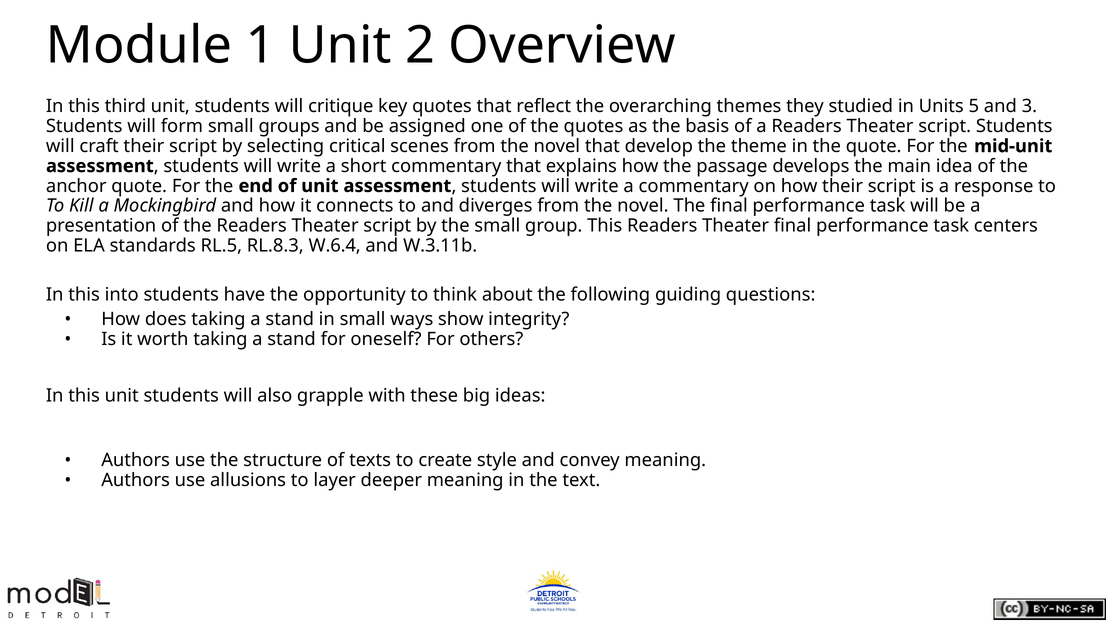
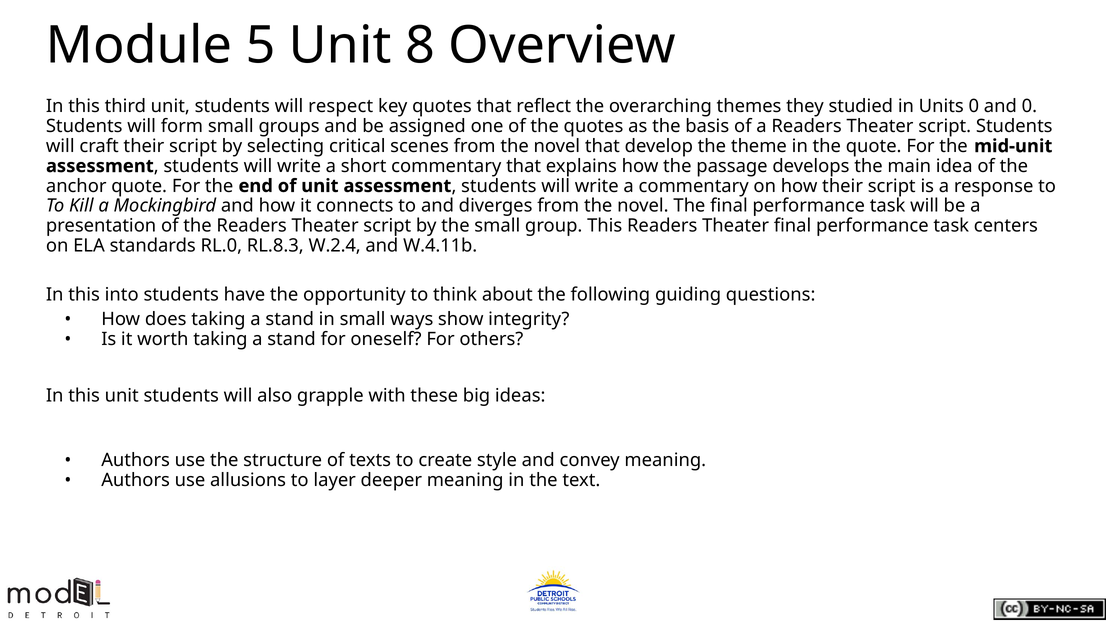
1: 1 -> 5
2: 2 -> 8
critique: critique -> respect
Units 5: 5 -> 0
and 3: 3 -> 0
RL.5: RL.5 -> RL.0
W.6.4: W.6.4 -> W.2.4
W.3.11b: W.3.11b -> W.4.11b
